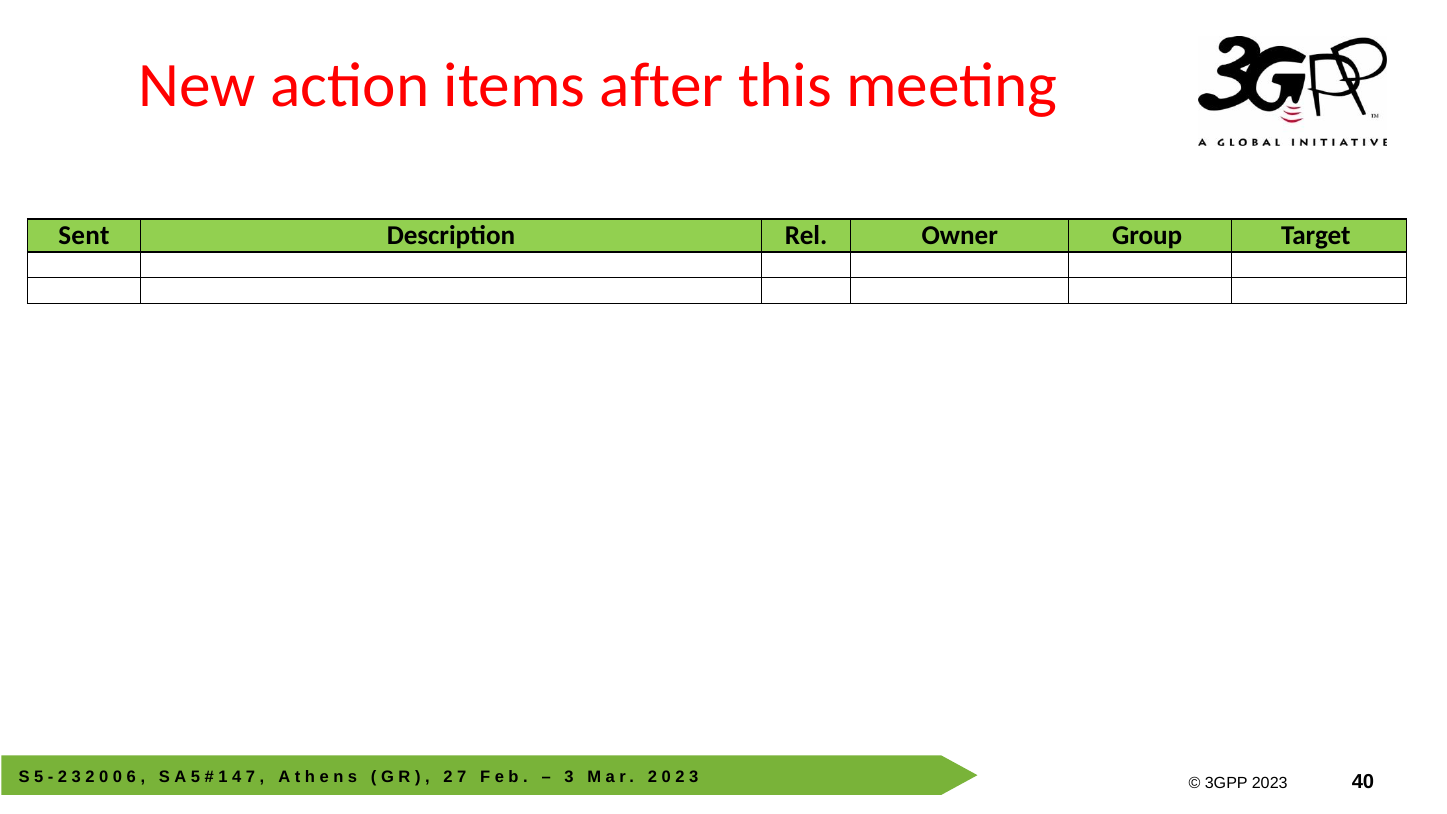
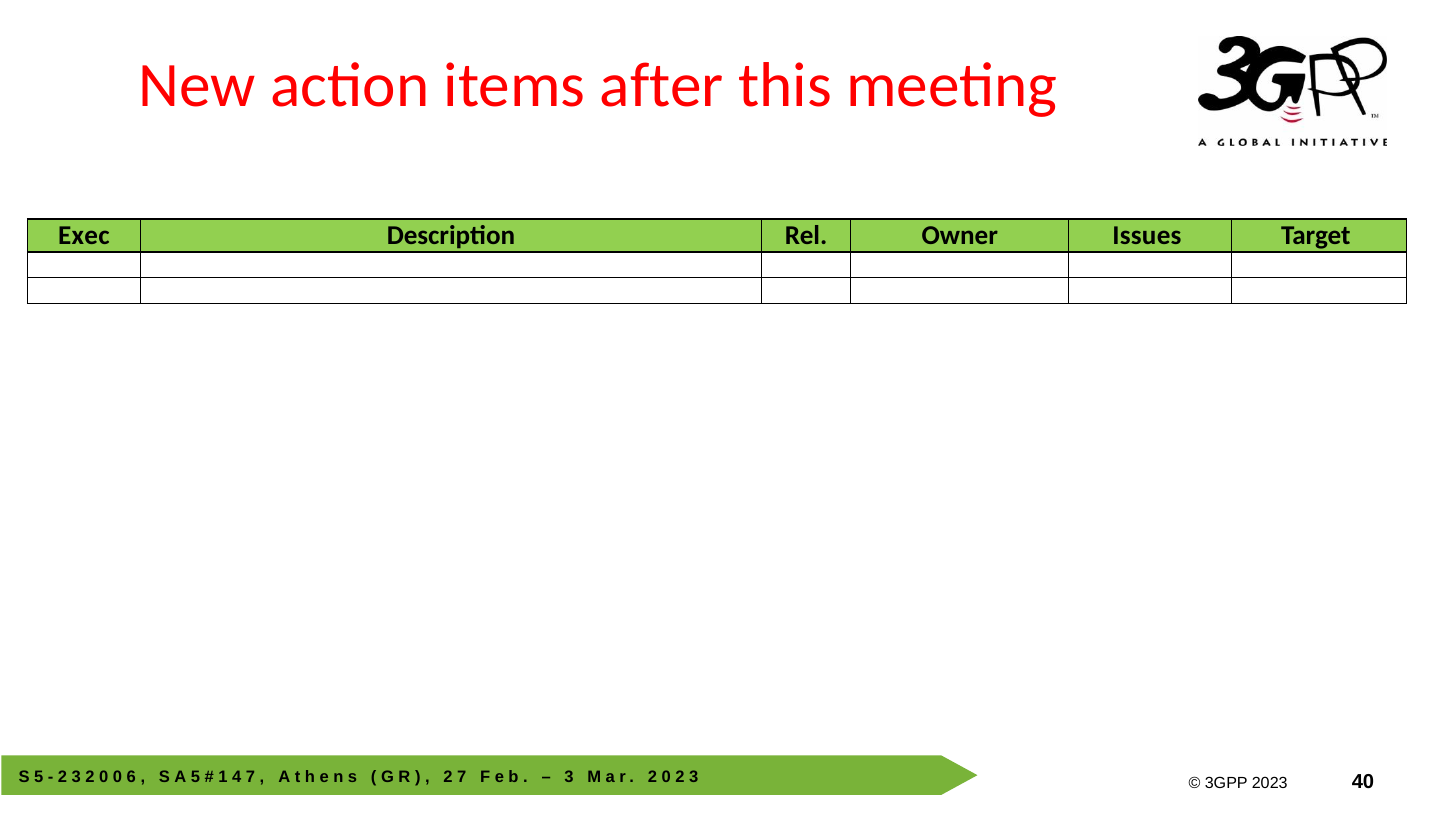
Sent: Sent -> Exec
Group: Group -> Issues
